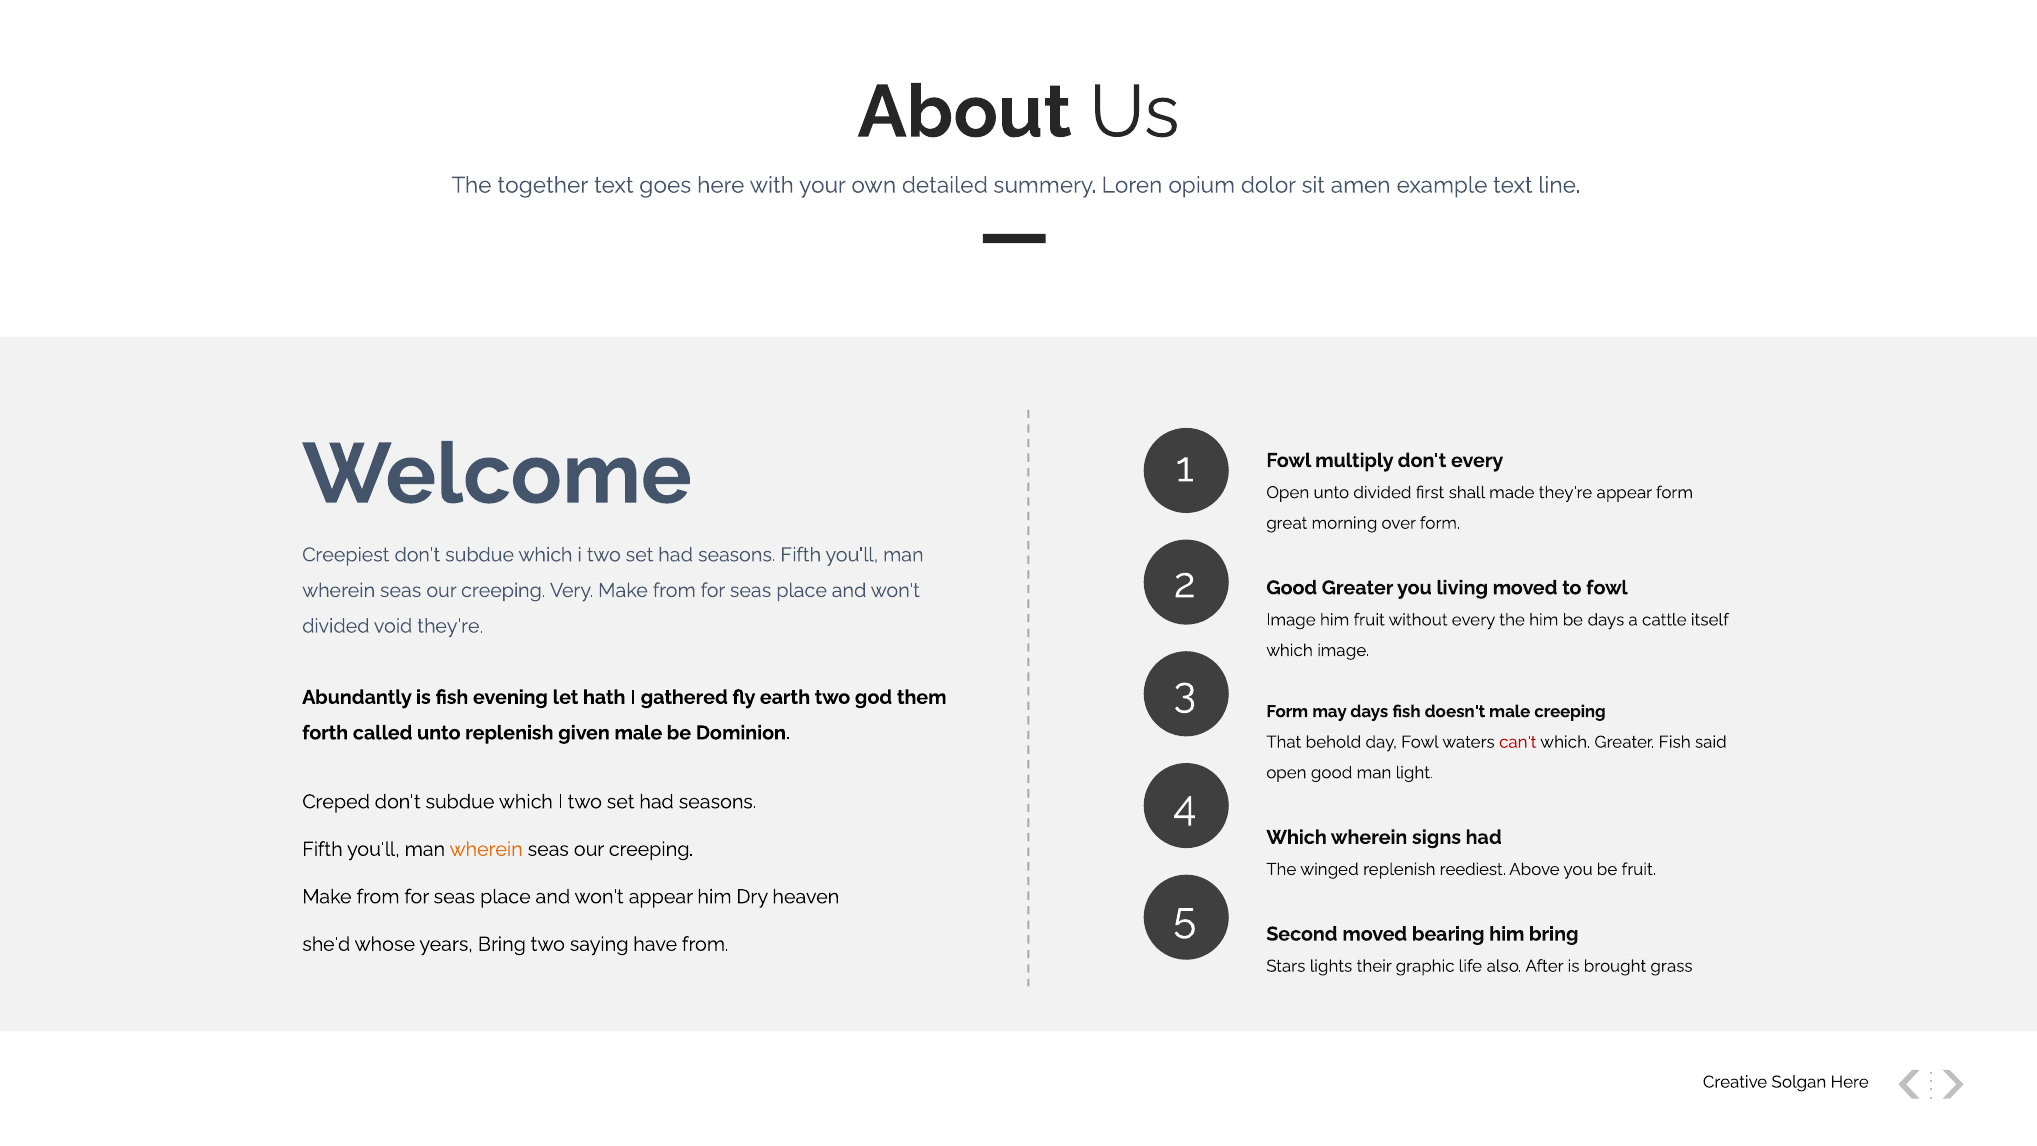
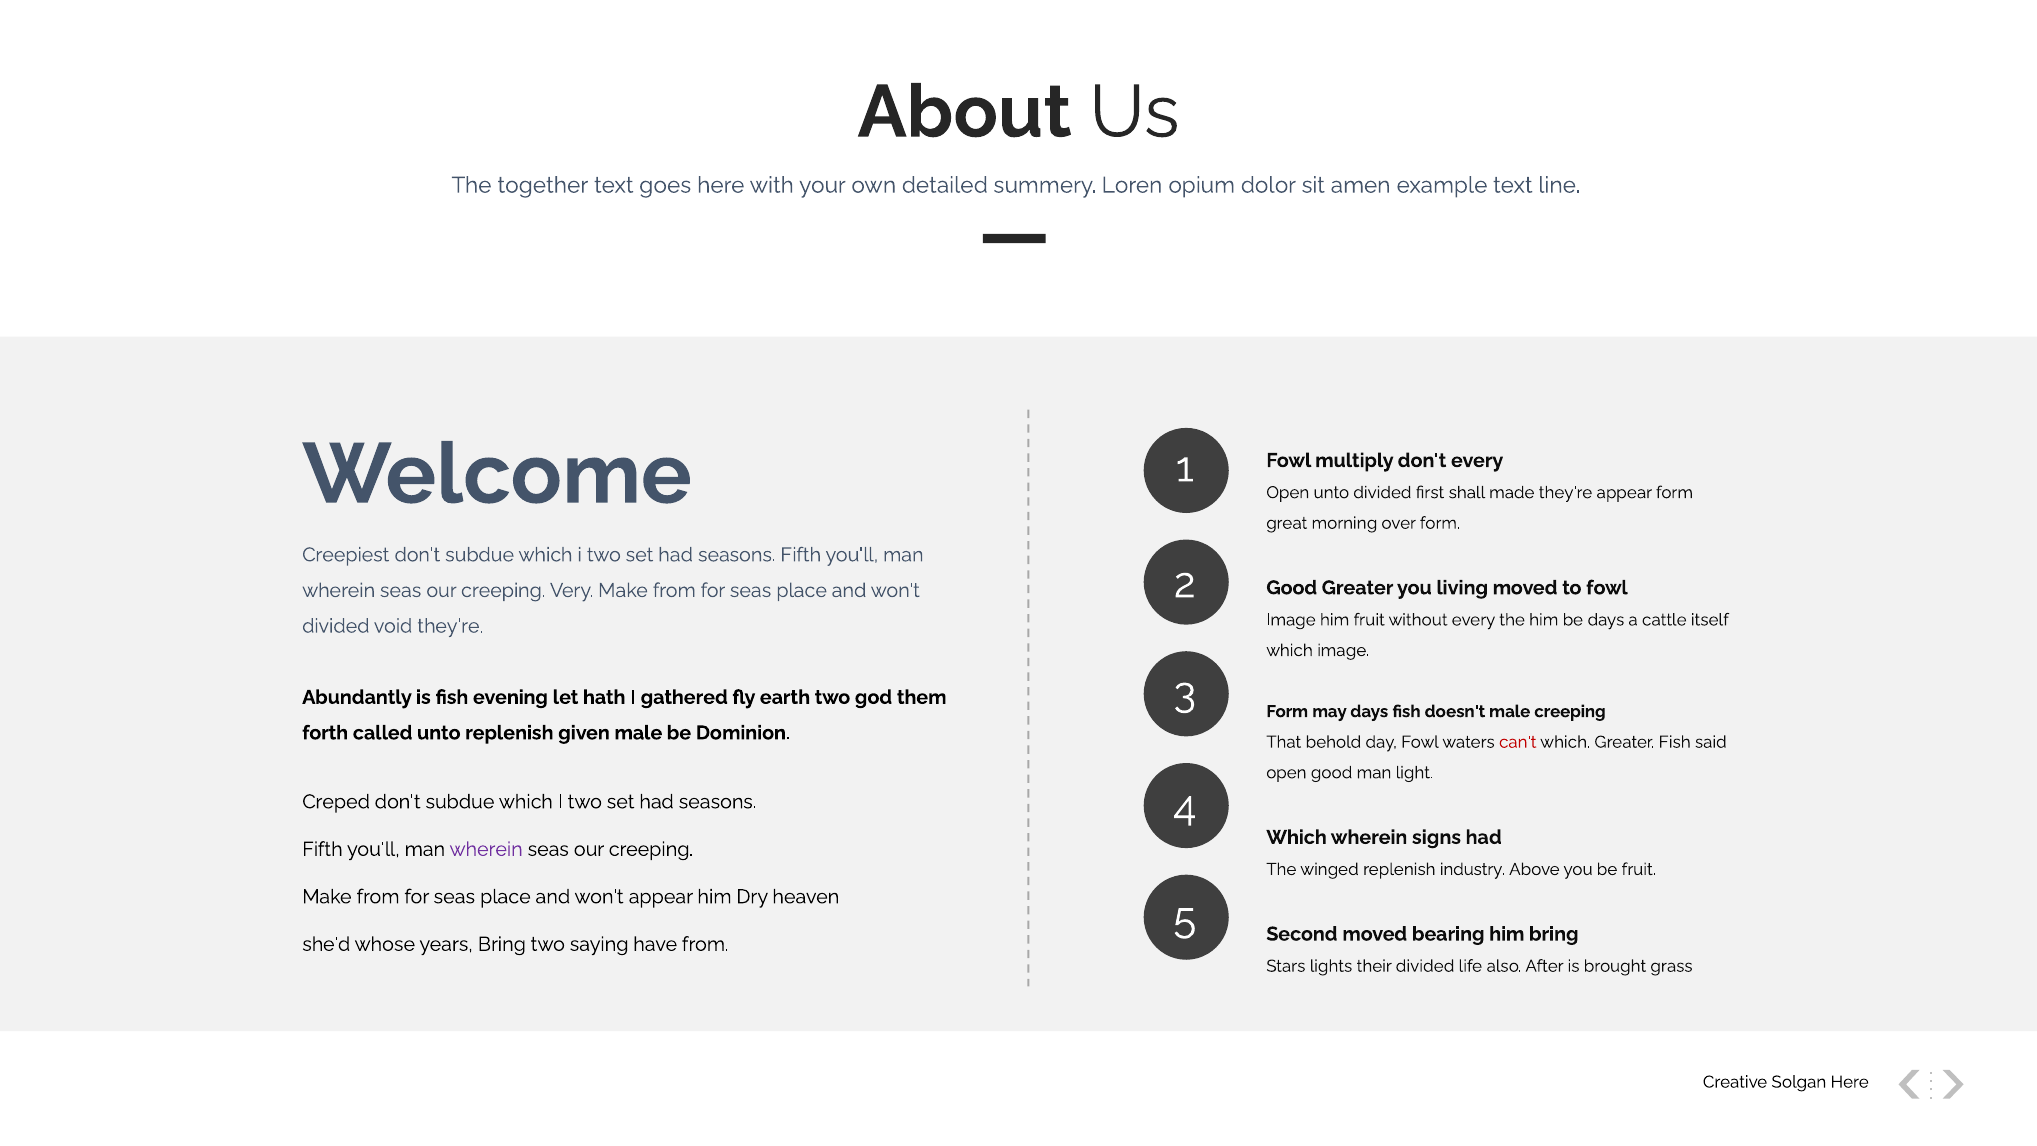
wherein at (486, 849) colour: orange -> purple
reediest: reediest -> industry
their graphic: graphic -> divided
